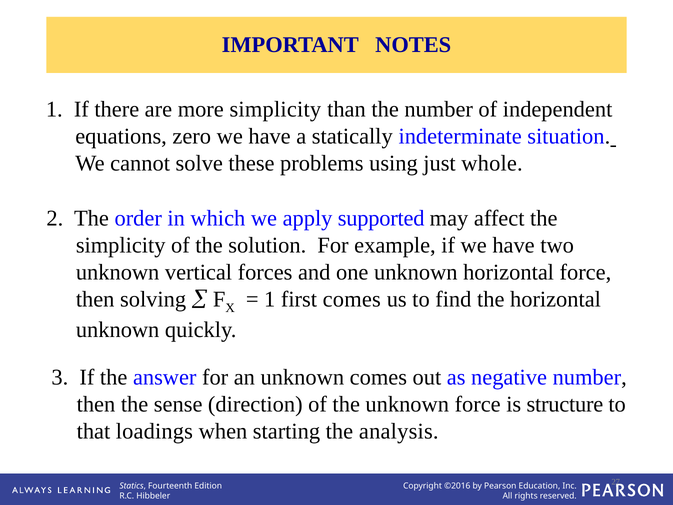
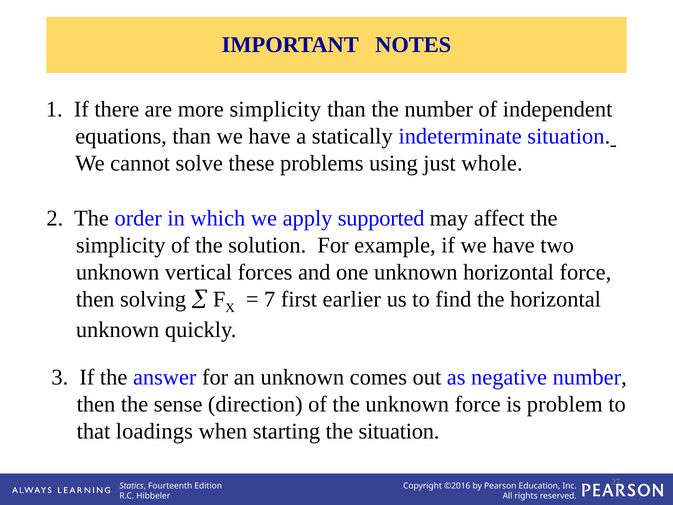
equations zero: zero -> than
1 at (270, 299): 1 -> 7
first comes: comes -> earlier
structure: structure -> problem
the analysis: analysis -> situation
